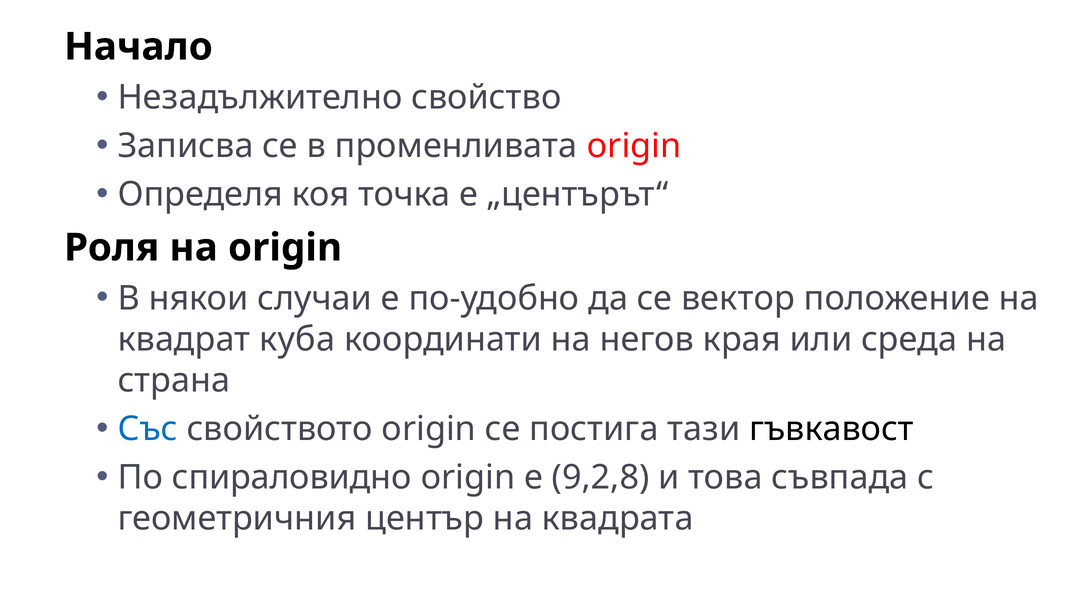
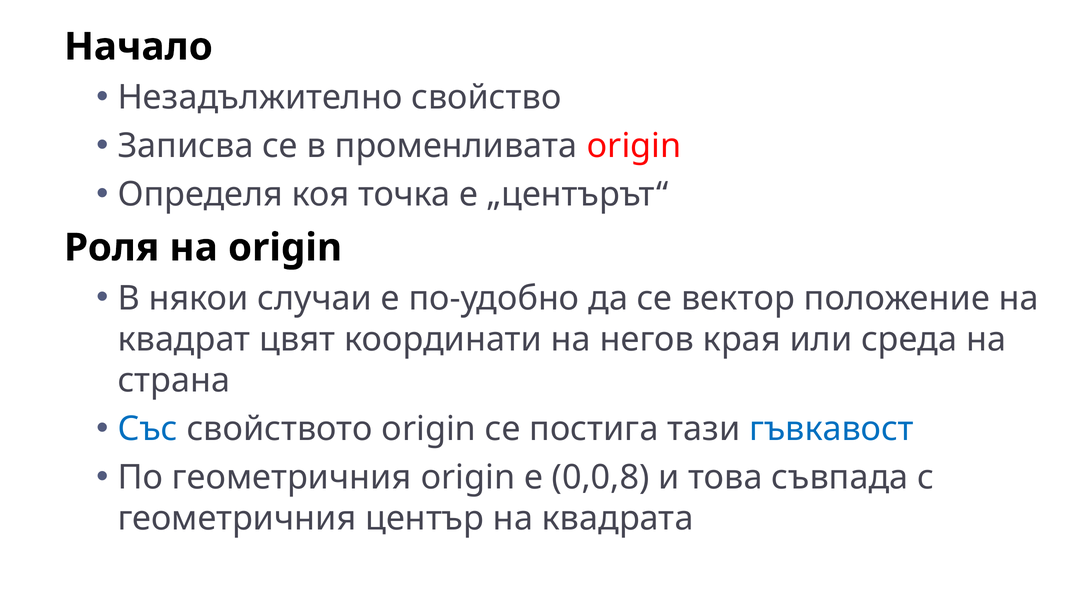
куба: куба -> цвят
гъвкавост colour: black -> blue
По спираловидно: спираловидно -> геометричния
9,2,8: 9,2,8 -> 0,0,8
